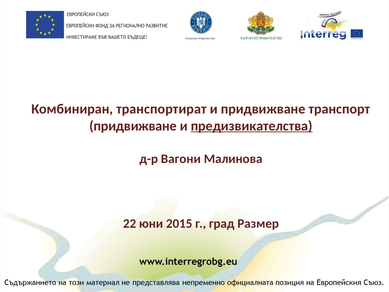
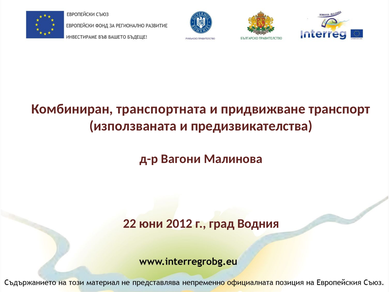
транспортират: транспортират -> транспортната
придвижване at (133, 126): придвижване -> използваната
предизвикателства underline: present -> none
2015: 2015 -> 2012
Размер: Размер -> Водния
